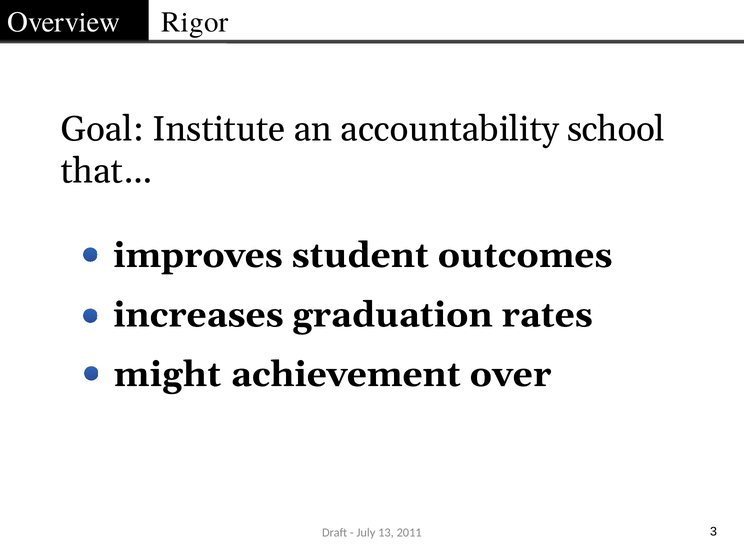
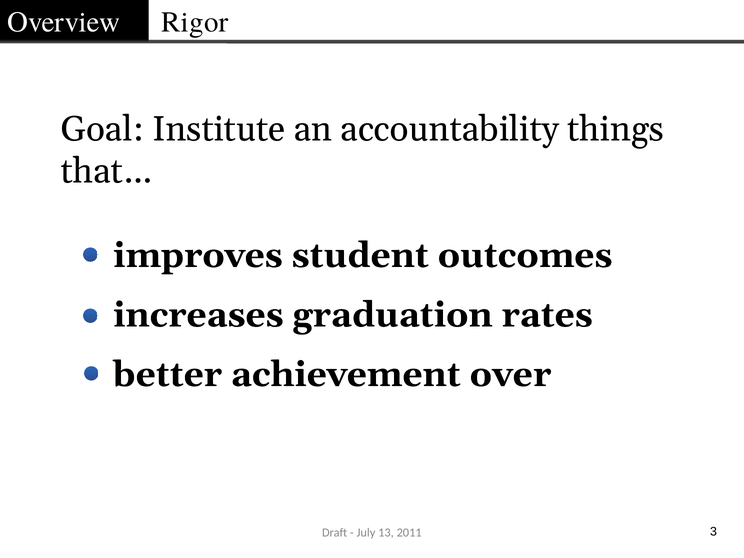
school: school -> things
might: might -> better
